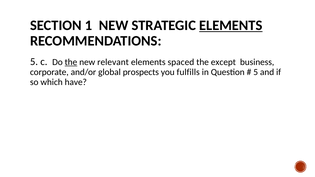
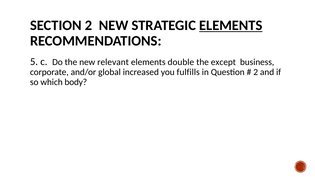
SECTION 1: 1 -> 2
the at (71, 62) underline: present -> none
spaced: spaced -> double
prospects: prospects -> increased
5 at (256, 72): 5 -> 2
have: have -> body
